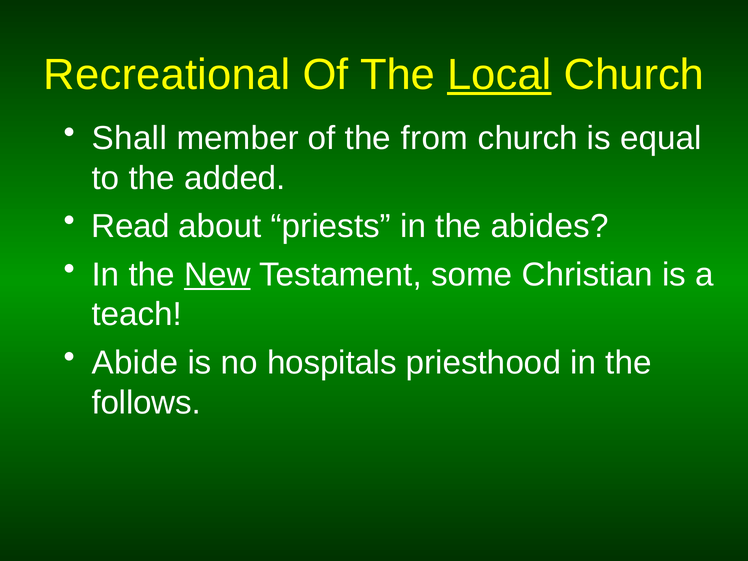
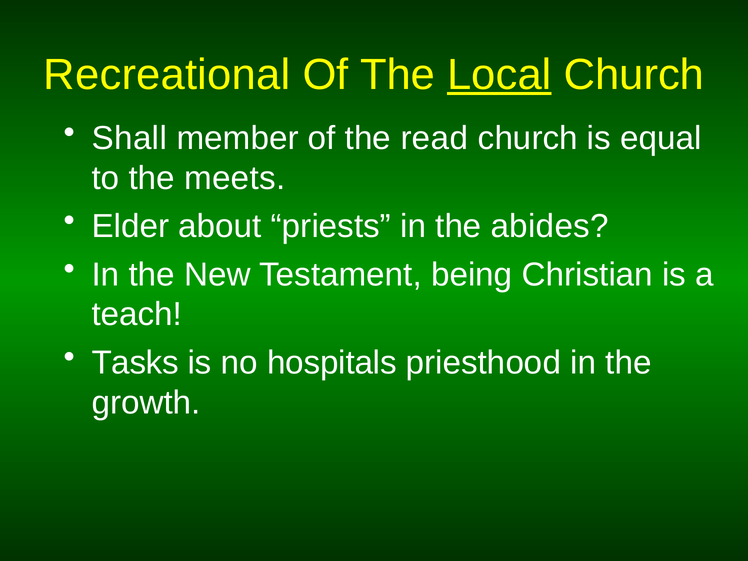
from: from -> read
added: added -> meets
Read: Read -> Elder
New underline: present -> none
some: some -> being
Abide: Abide -> Tasks
follows: follows -> growth
